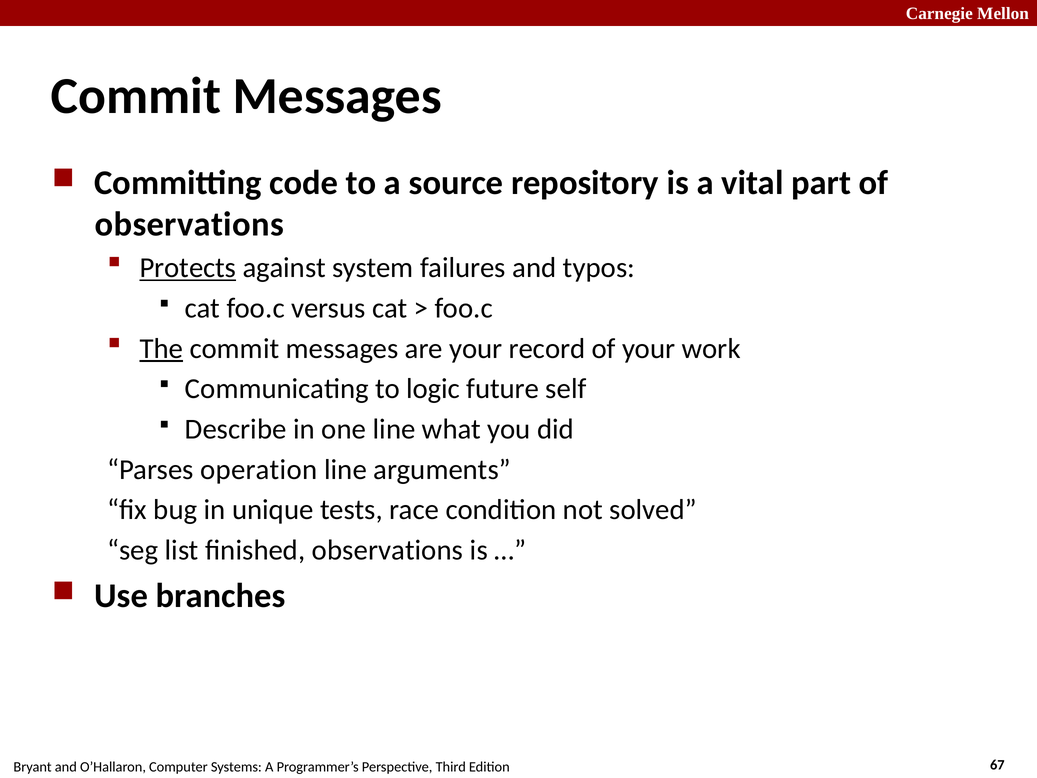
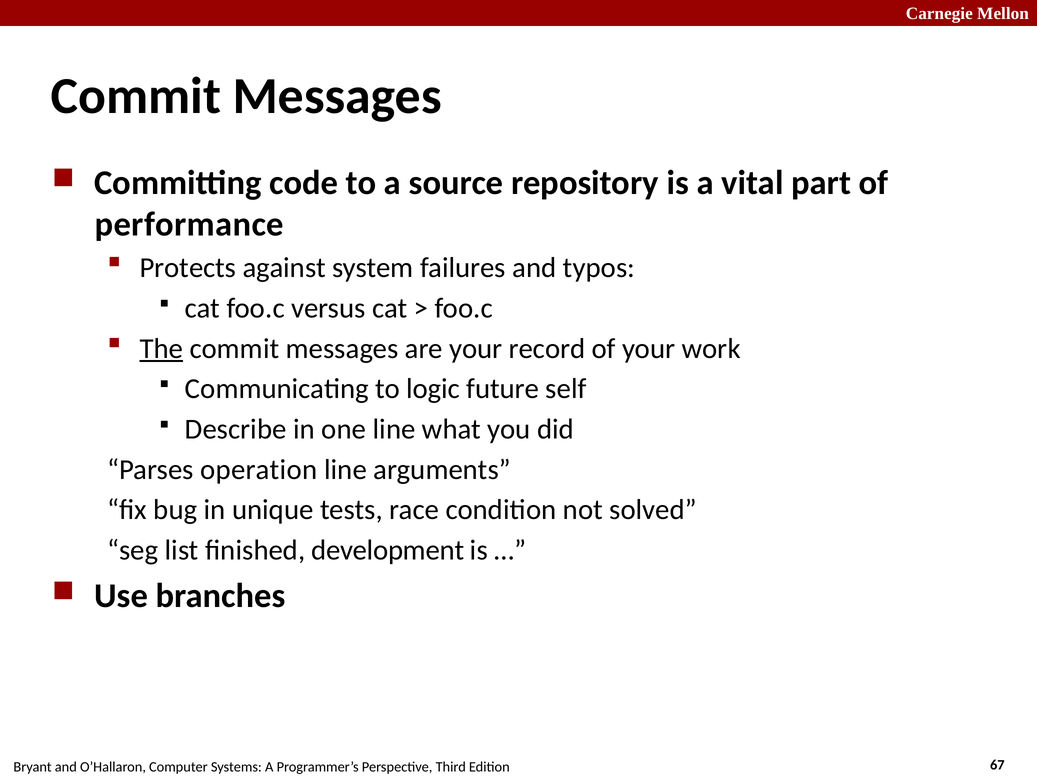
observations at (189, 224): observations -> performance
Protects underline: present -> none
finished observations: observations -> development
